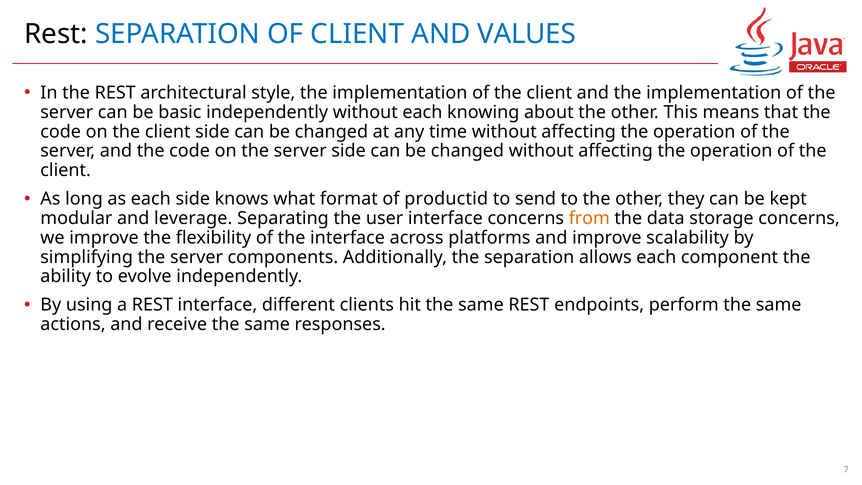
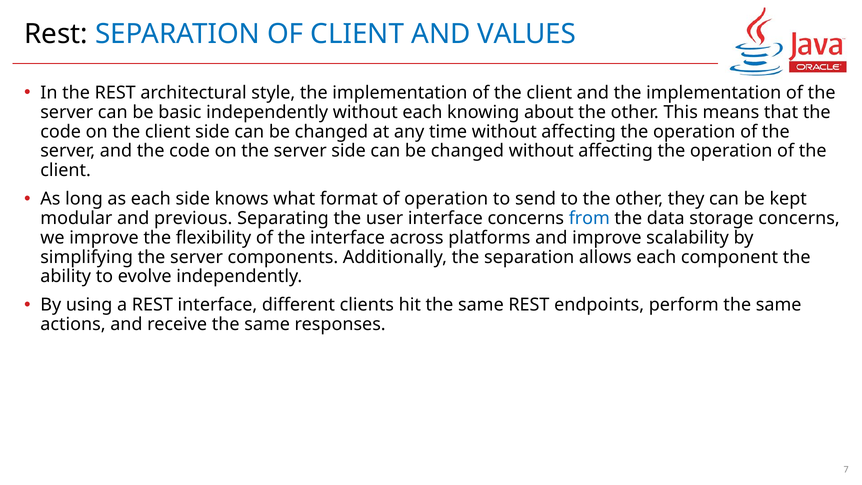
of productid: productid -> operation
leverage: leverage -> previous
from colour: orange -> blue
